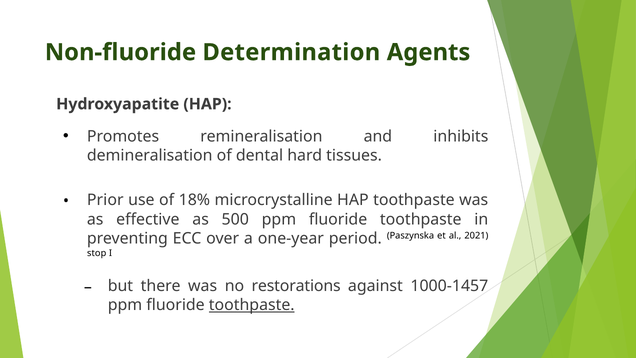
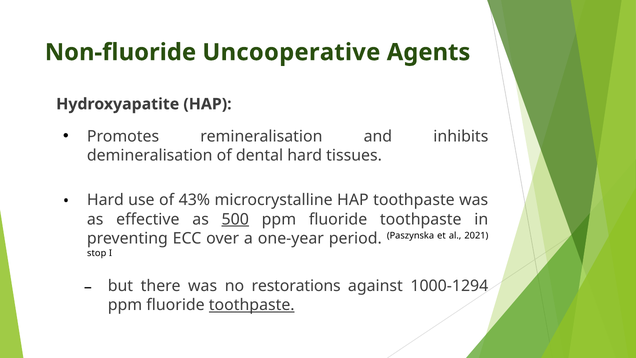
Determination: Determination -> Uncooperative
Prior at (105, 200): Prior -> Hard
18%: 18% -> 43%
500 underline: none -> present
1000-1457: 1000-1457 -> 1000-1294
